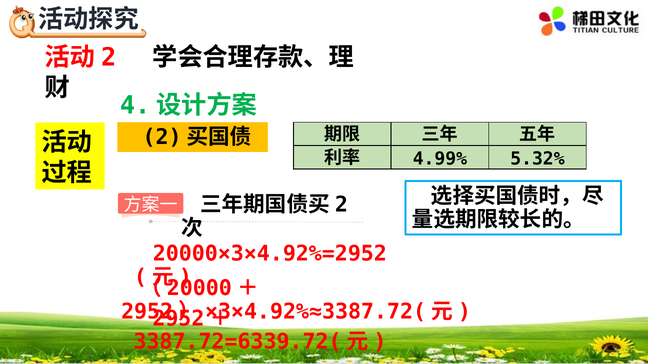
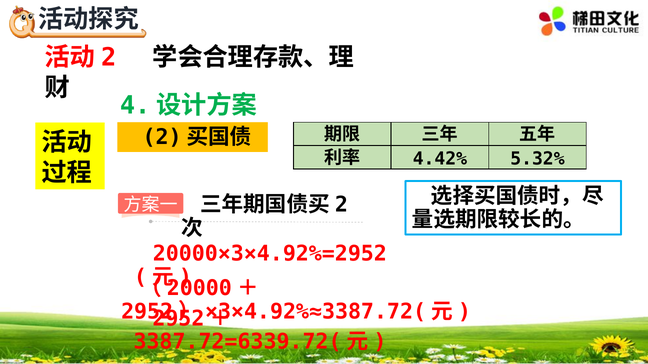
4.99%: 4.99% -> 4.42%
